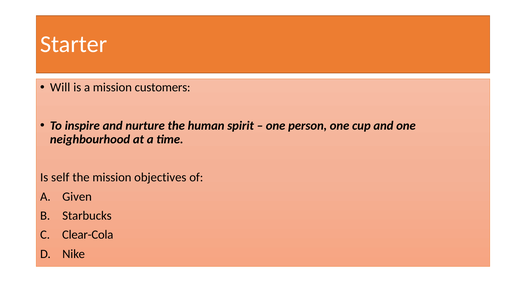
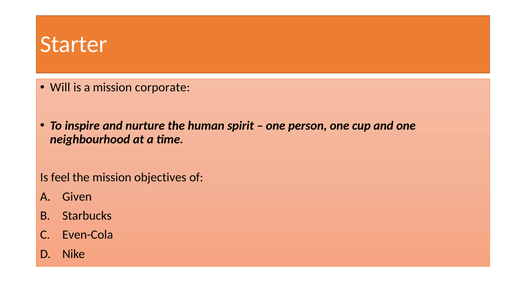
customers: customers -> corporate
self: self -> feel
Clear-Cola: Clear-Cola -> Even-Cola
